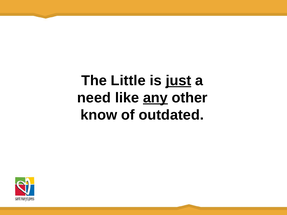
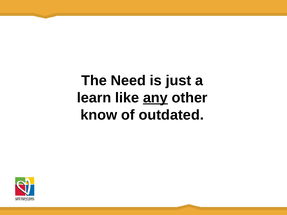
Little: Little -> Need
just underline: present -> none
need: need -> learn
